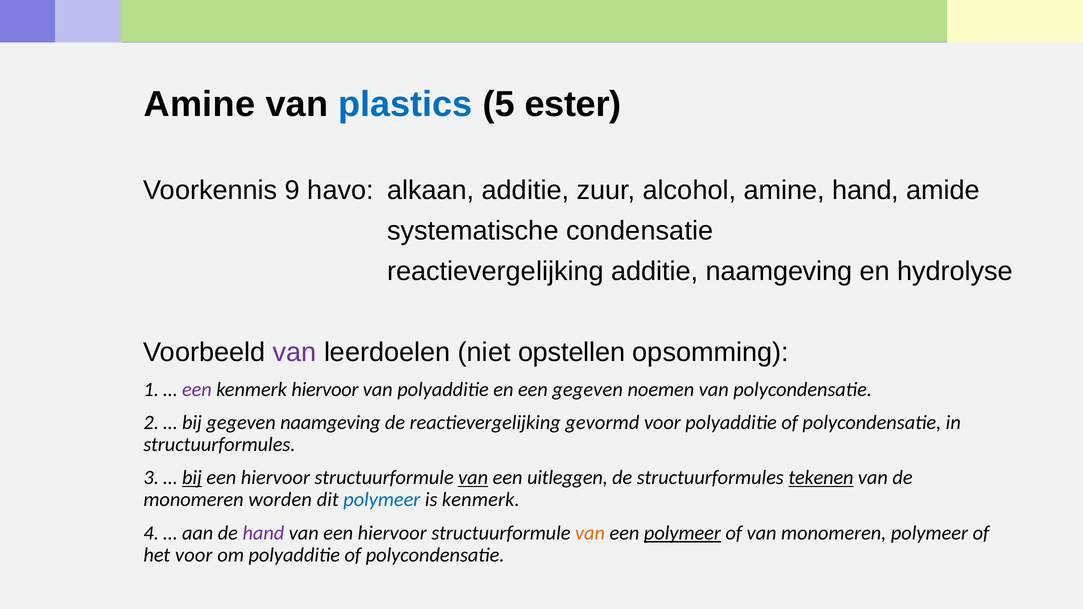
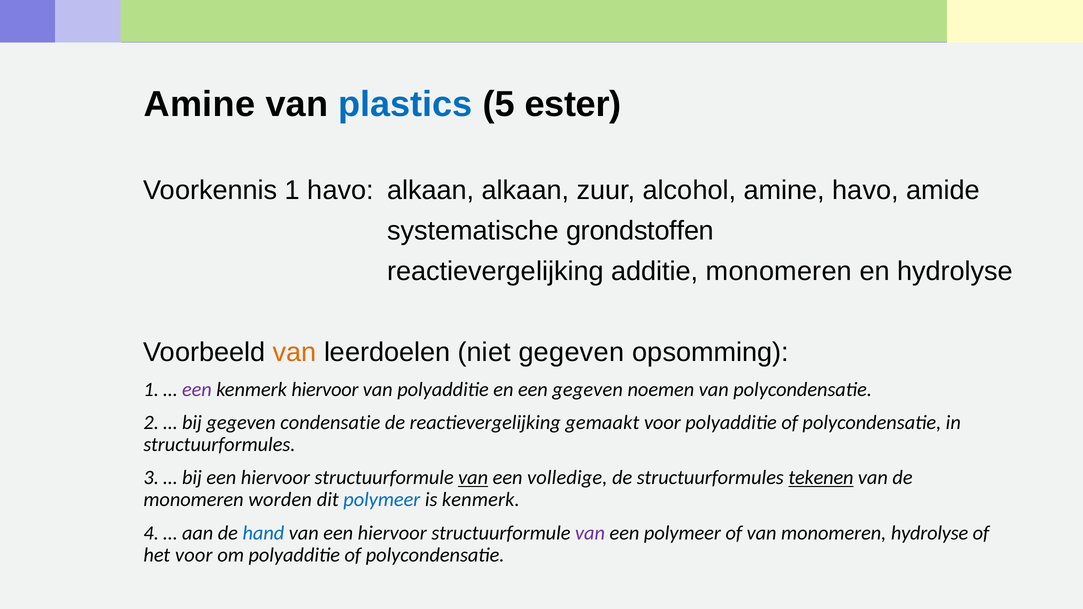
Voorkennis 9: 9 -> 1
alkaan additie: additie -> alkaan
amine hand: hand -> havo
condensatie: condensatie -> grondstoffen
additie naamgeving: naamgeving -> monomeren
van at (295, 353) colour: purple -> orange
niet opstellen: opstellen -> gegeven
gegeven naamgeving: naamgeving -> condensatie
gevormd: gevormd -> gemaakt
bij at (192, 478) underline: present -> none
uitleggen: uitleggen -> volledige
hand at (263, 533) colour: purple -> blue
van at (590, 533) colour: orange -> purple
polymeer at (682, 533) underline: present -> none
monomeren polymeer: polymeer -> hydrolyse
